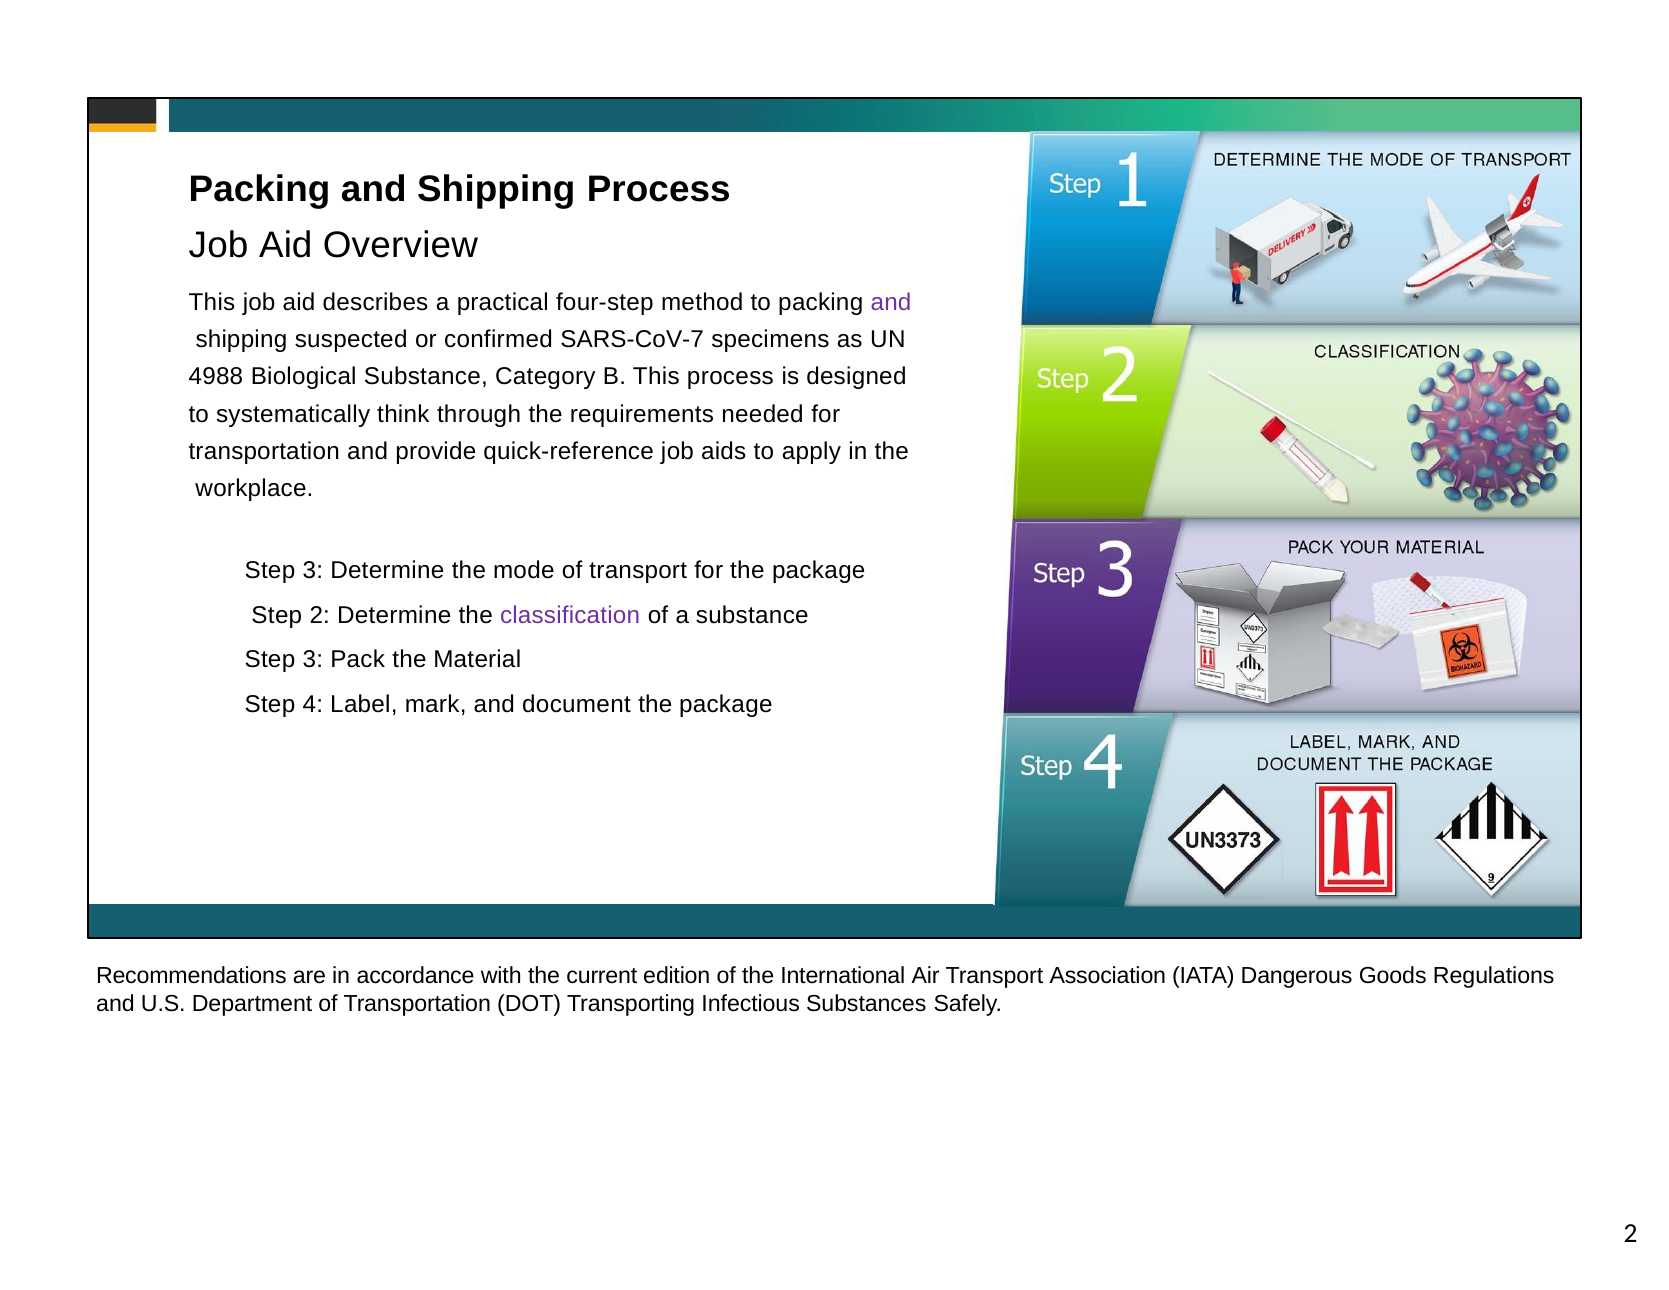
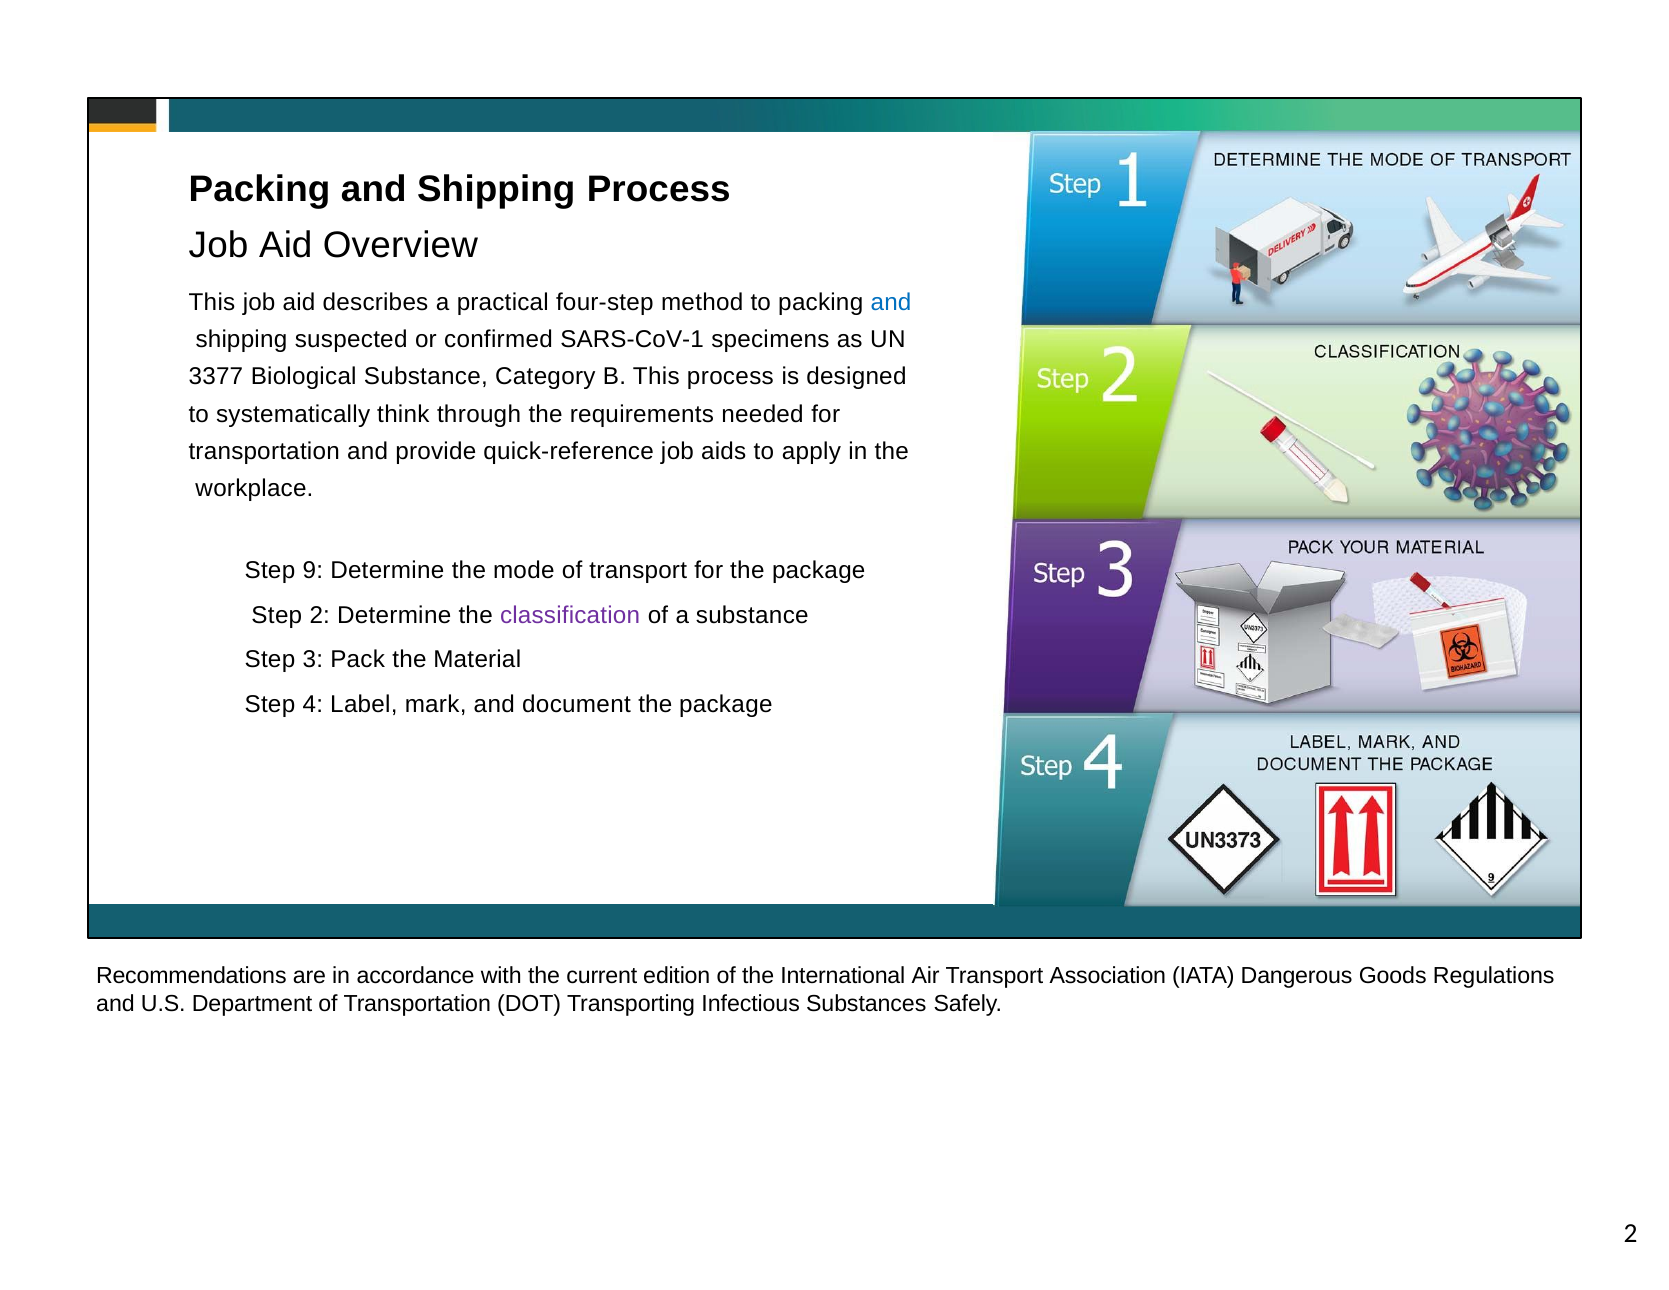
and at (891, 302) colour: purple -> blue
SARS-CoV-7: SARS-CoV-7 -> SARS-CoV-1
4988: 4988 -> 3377
3 at (313, 570): 3 -> 9
